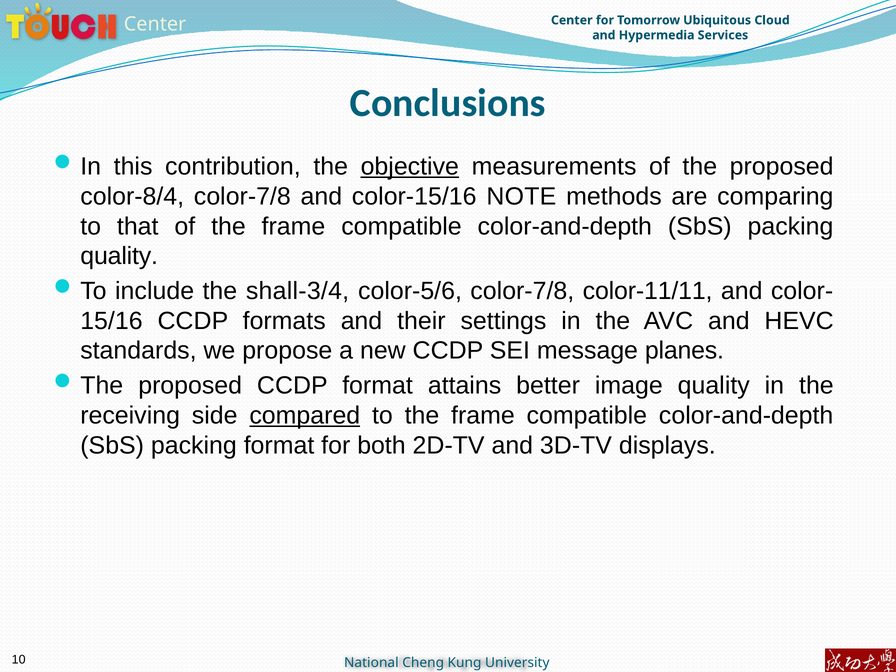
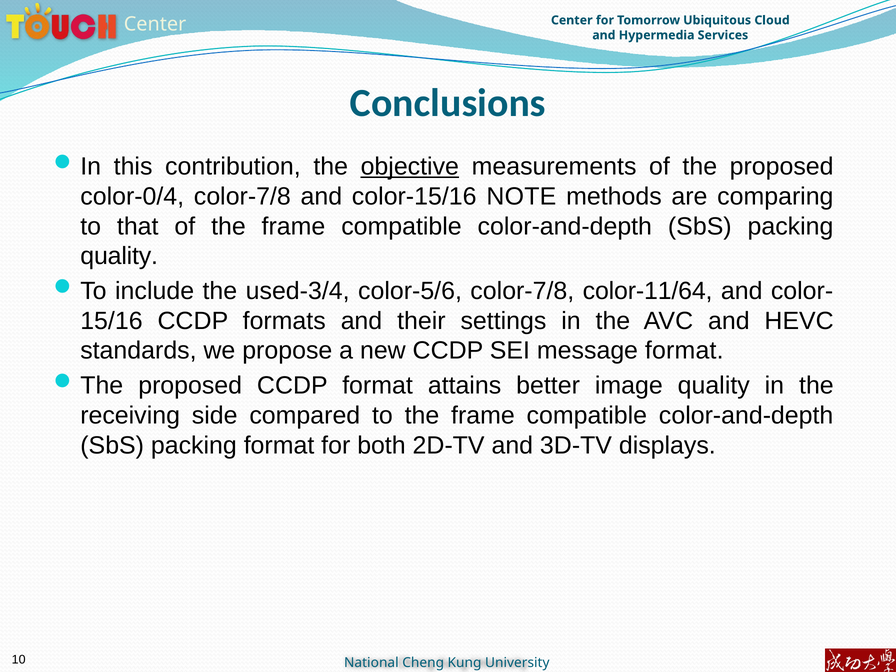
color-8/4: color-8/4 -> color-0/4
shall-3/4: shall-3/4 -> used-3/4
color-11/11: color-11/11 -> color-11/64
message planes: planes -> format
compared underline: present -> none
